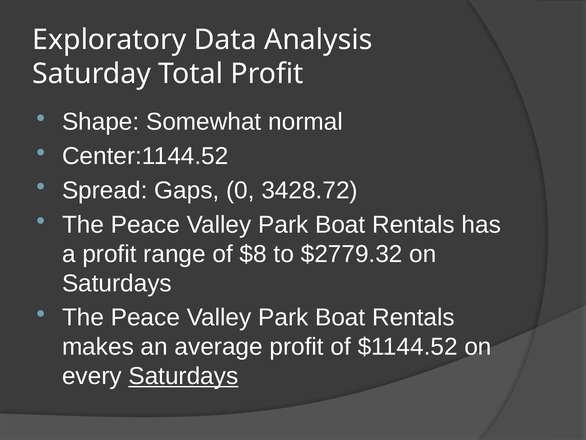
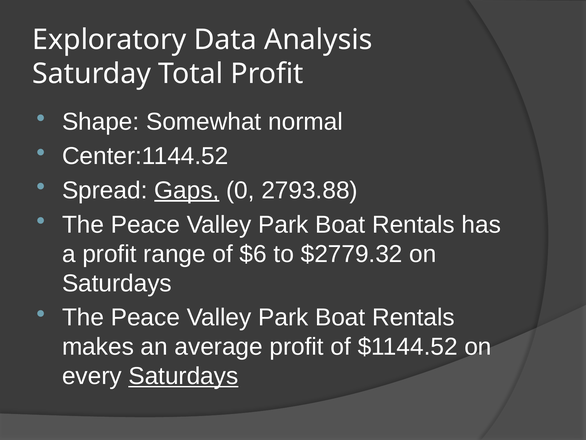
Gaps underline: none -> present
3428.72: 3428.72 -> 2793.88
$8: $8 -> $6
